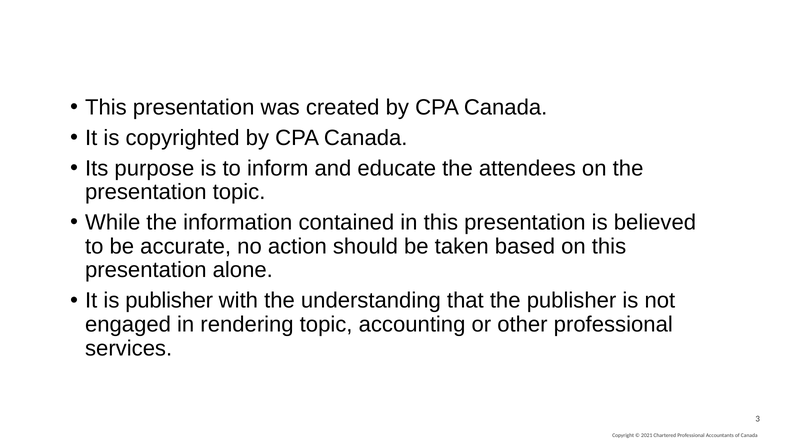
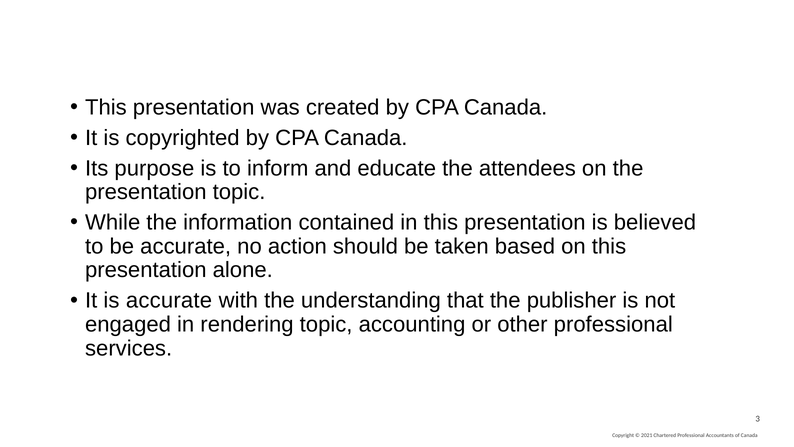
is publisher: publisher -> accurate
